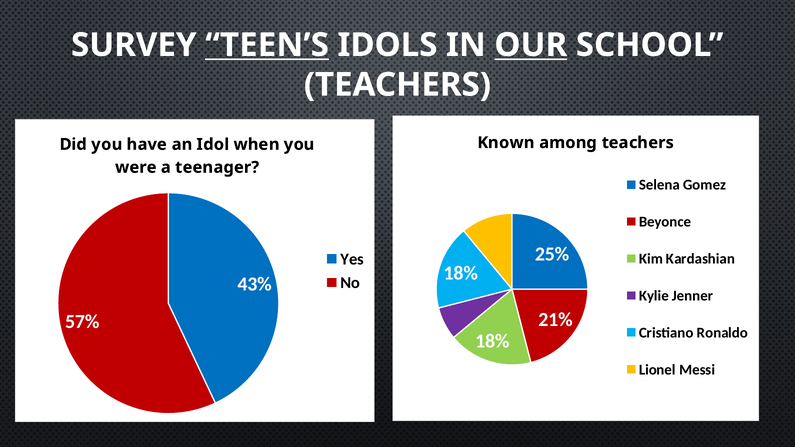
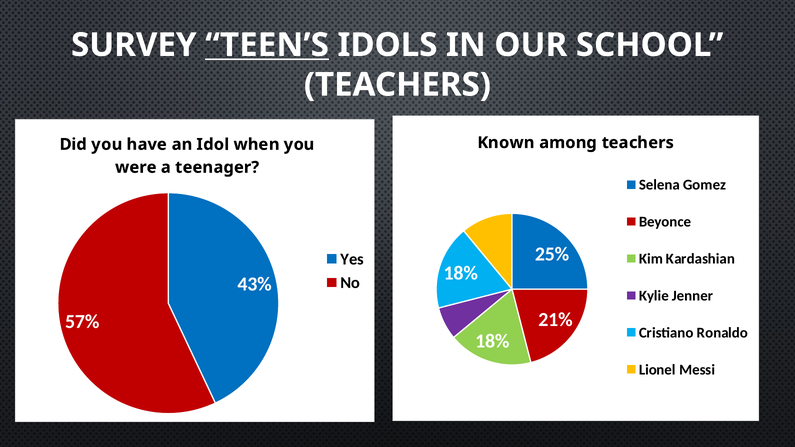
OUR underline: present -> none
